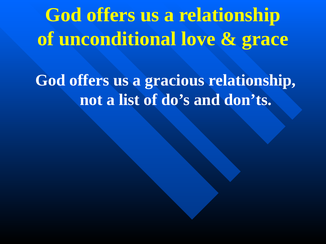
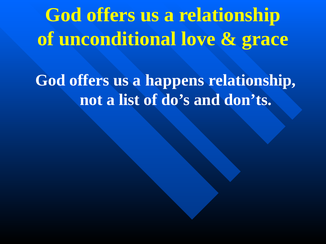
gracious: gracious -> happens
